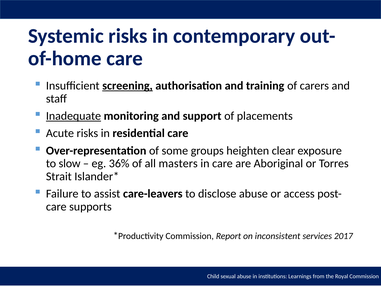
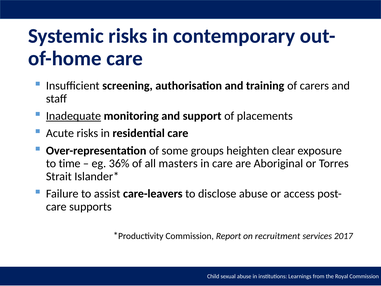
screening underline: present -> none
slow: slow -> time
inconsistent: inconsistent -> recruitment
